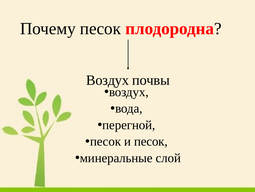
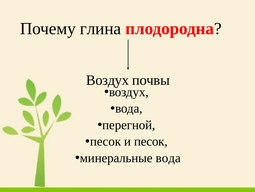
Почему песок: песок -> глина
минеральные слой: слой -> вода
